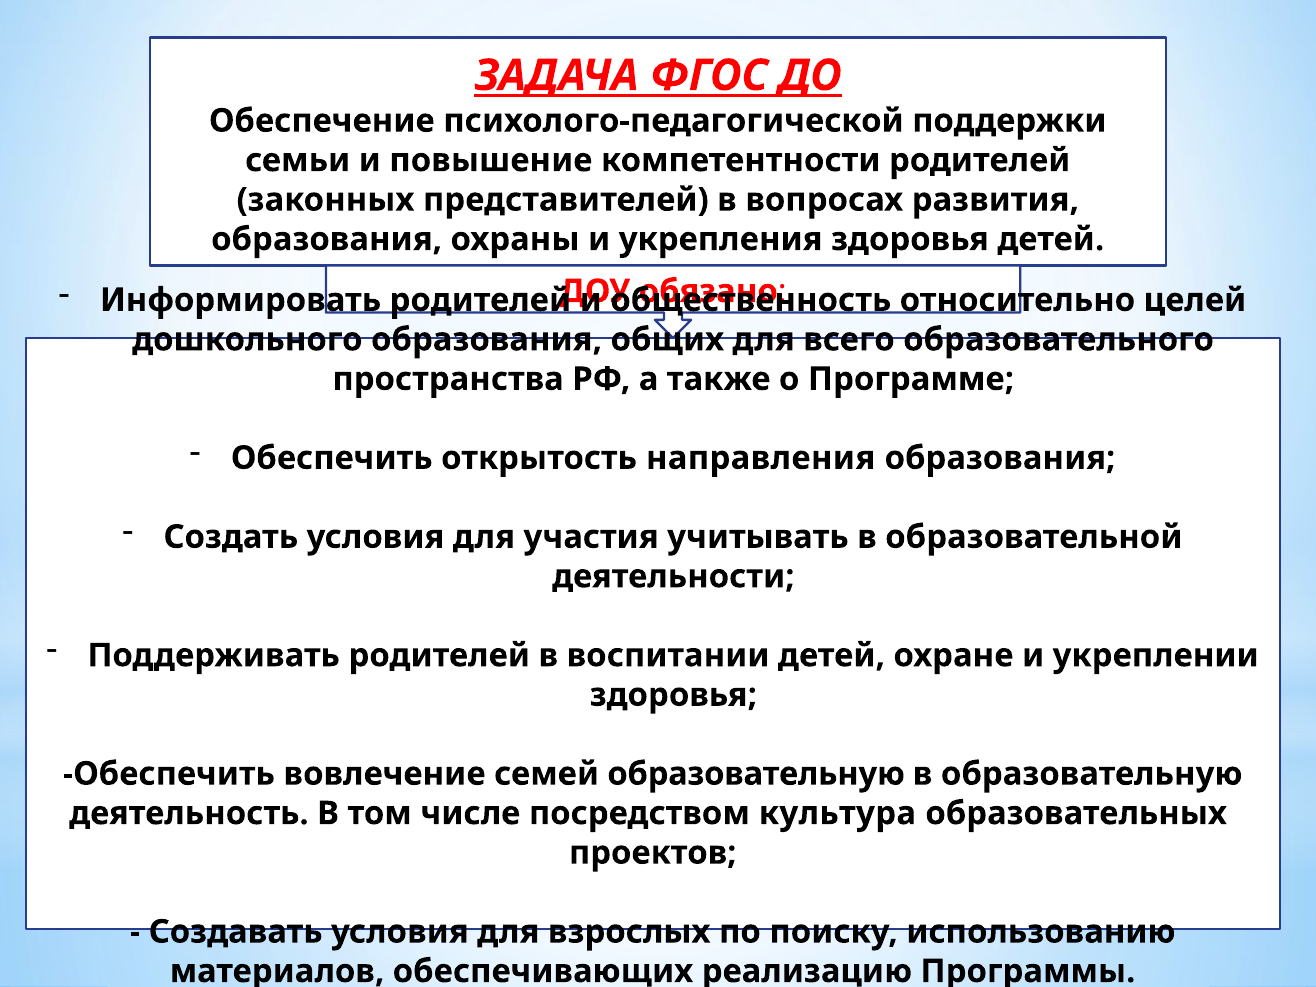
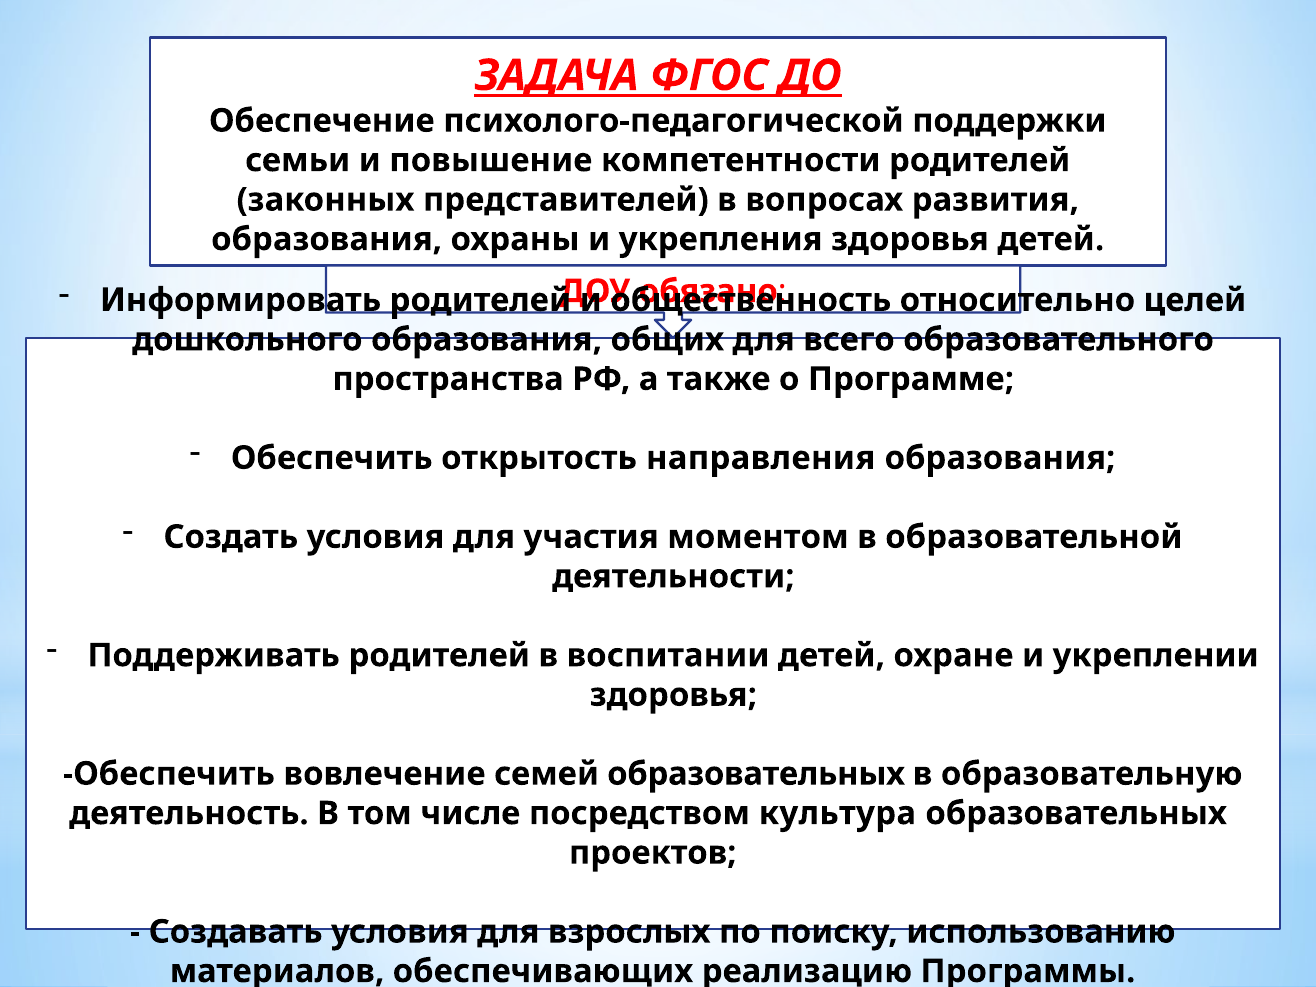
учитывать: учитывать -> моментом
семей образовательную: образовательную -> образовательных
